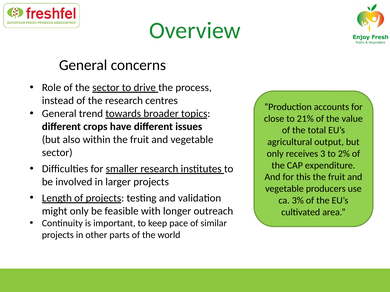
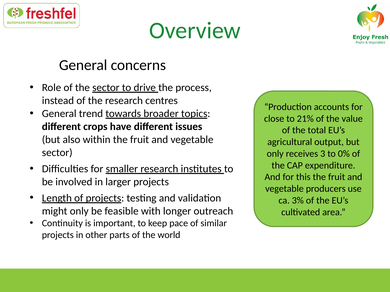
2%: 2% -> 0%
